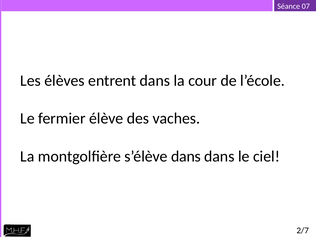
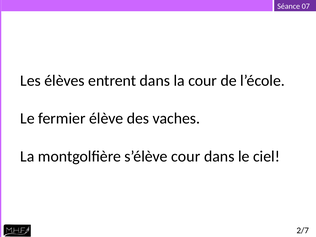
s’élève dans: dans -> cour
